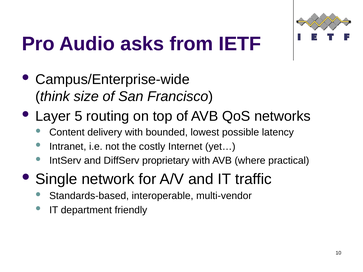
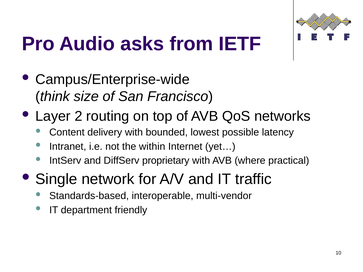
5: 5 -> 2
costly: costly -> within
